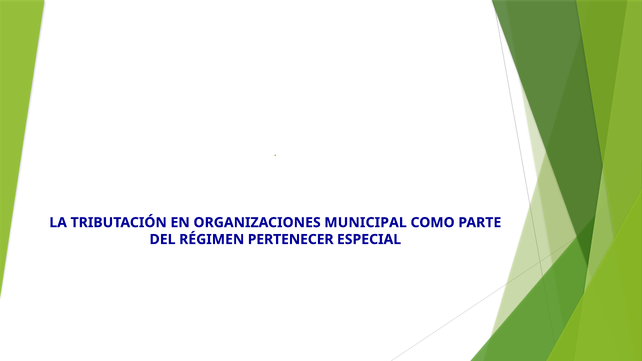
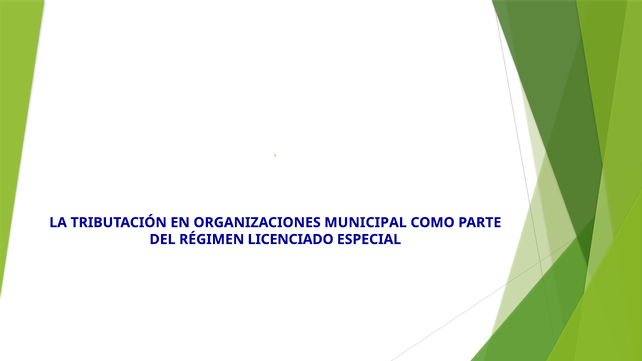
PERTENECER: PERTENECER -> LICENCIADO
